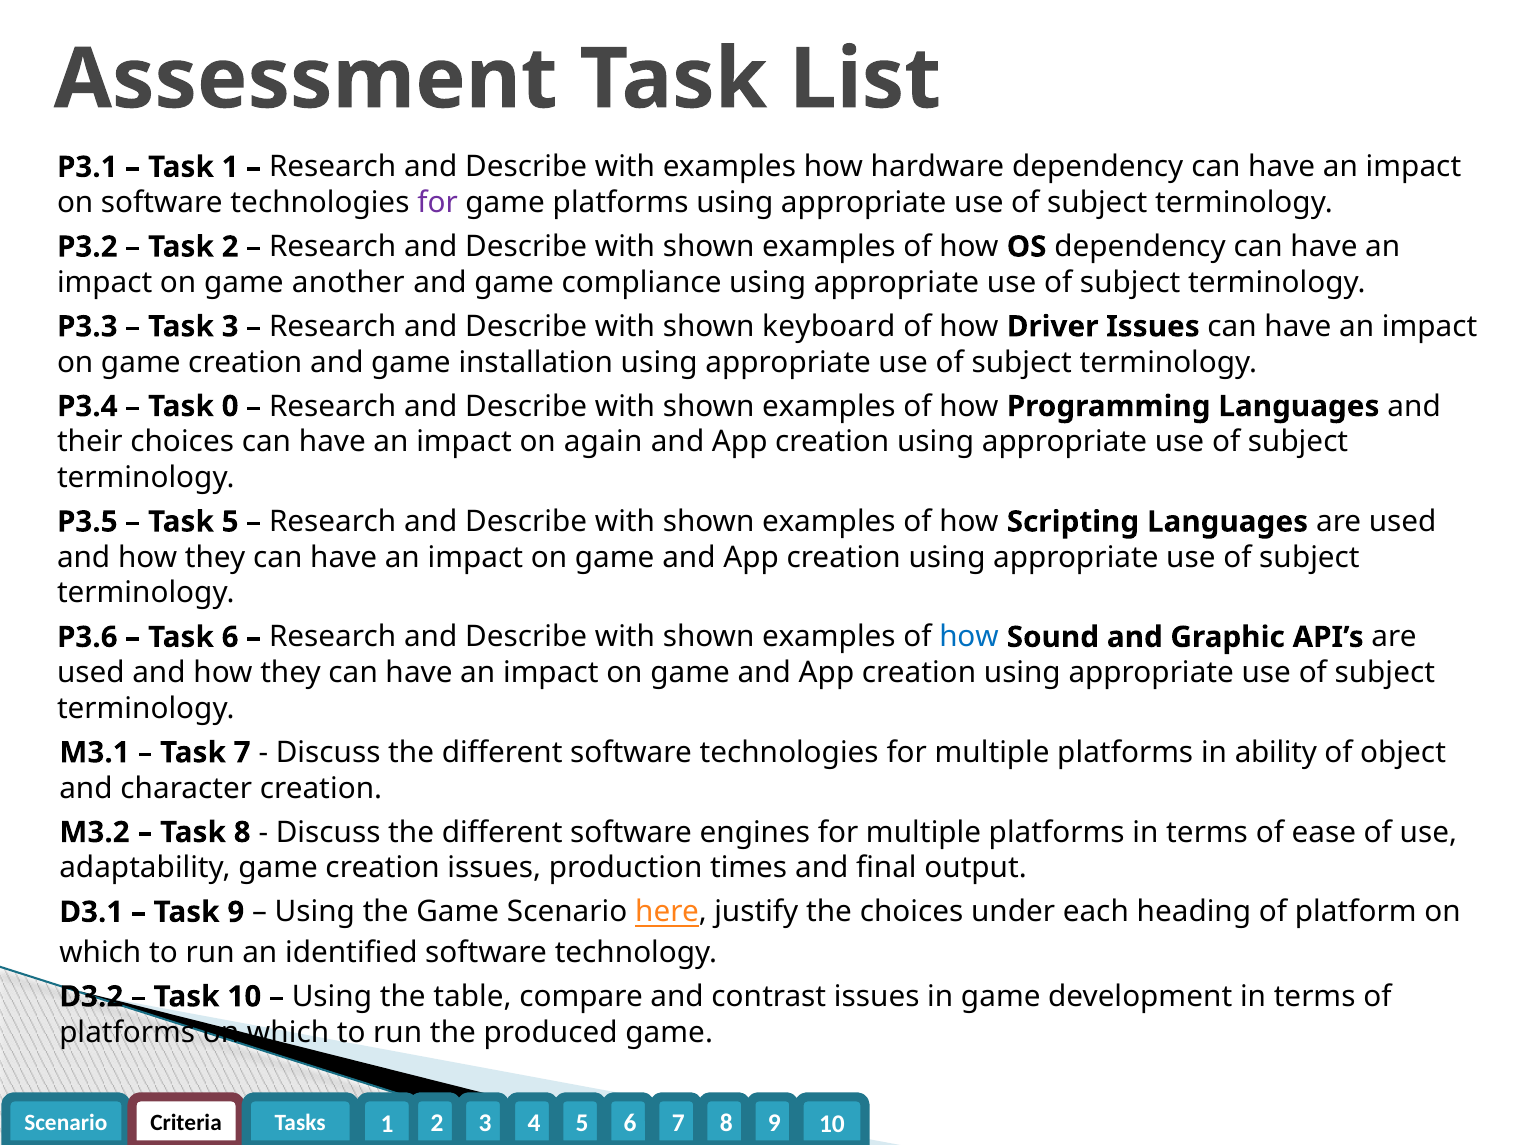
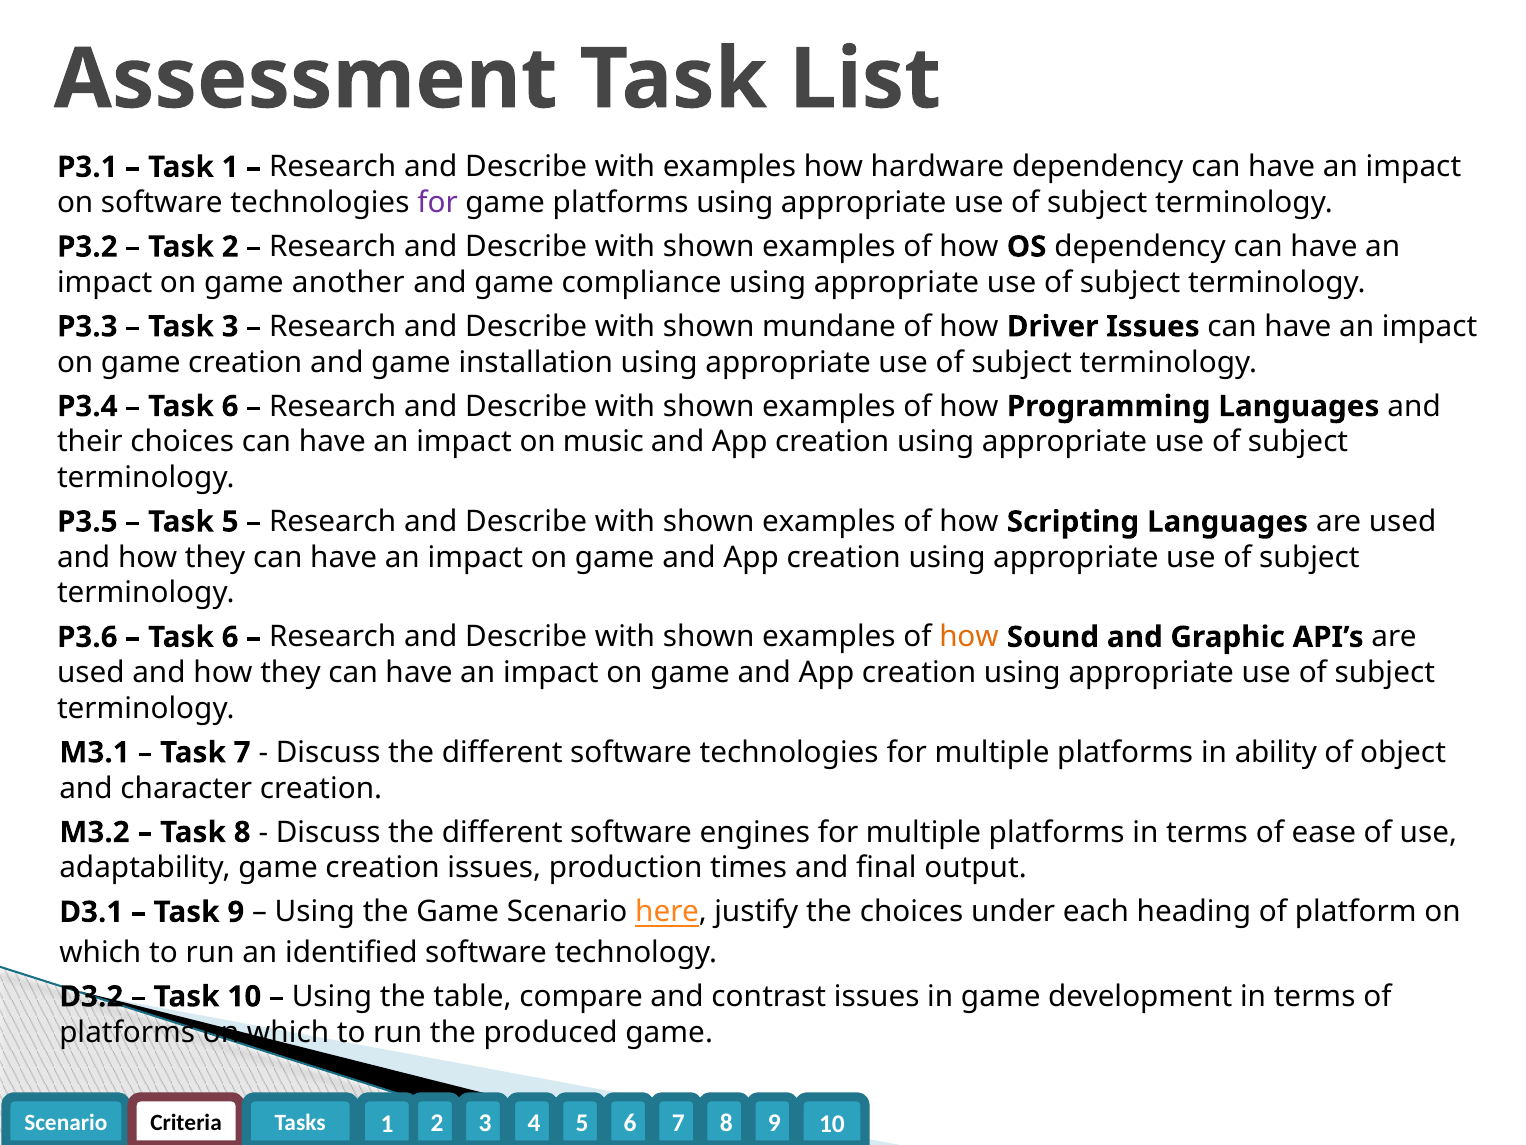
keyboard: keyboard -> mundane
0 at (230, 406): 0 -> 6
again: again -> music
how at (969, 637) colour: blue -> orange
